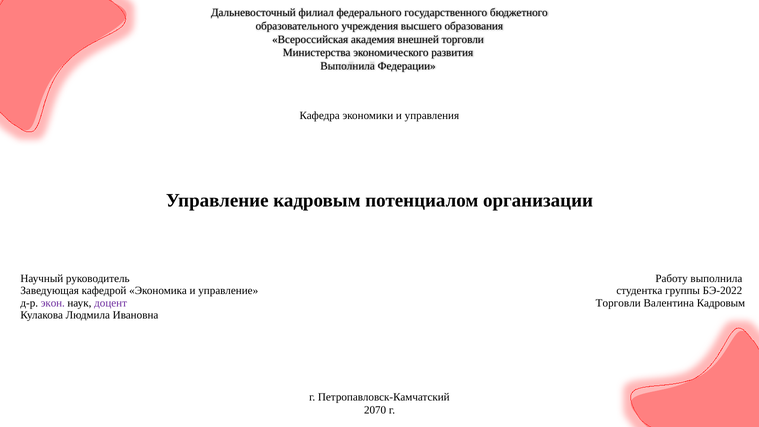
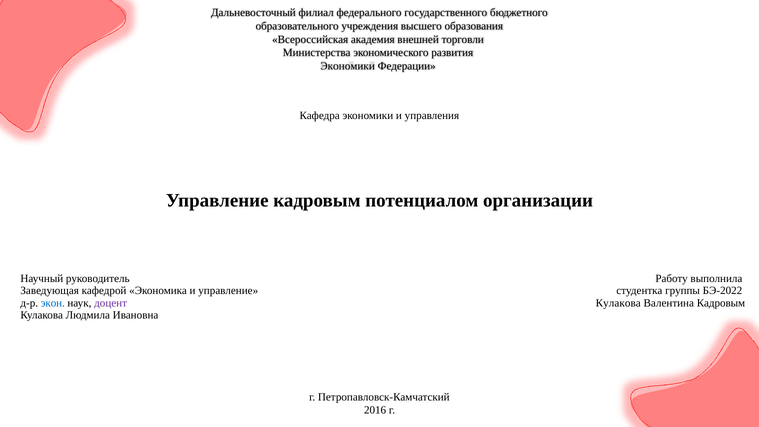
Выполнила at (348, 66): Выполнила -> Экономики
экон colour: purple -> blue
Торговли at (618, 303): Торговли -> Кулакова
2070: 2070 -> 2016
